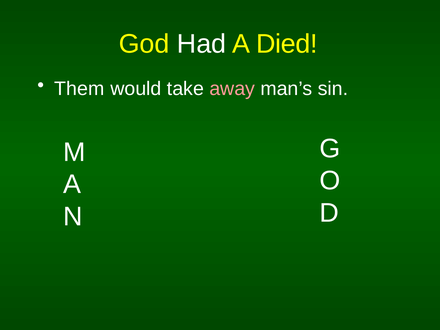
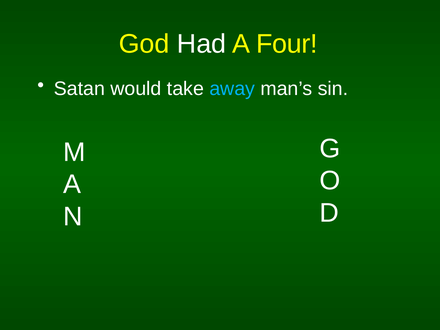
Died: Died -> Four
Them: Them -> Satan
away colour: pink -> light blue
